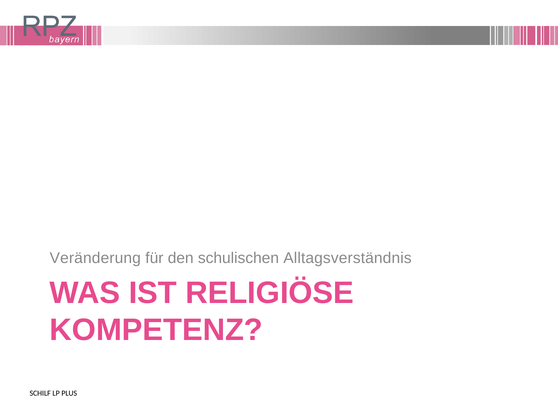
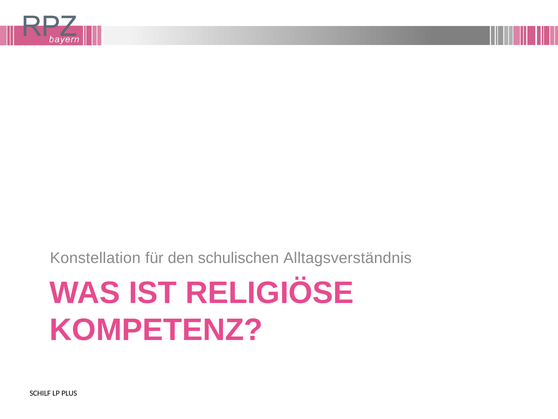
Veränderung: Veränderung -> Konstellation
